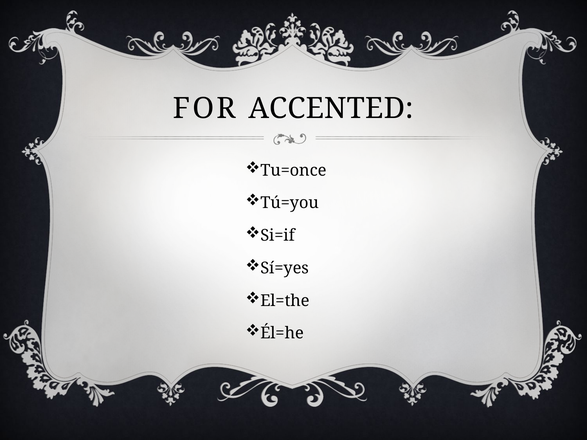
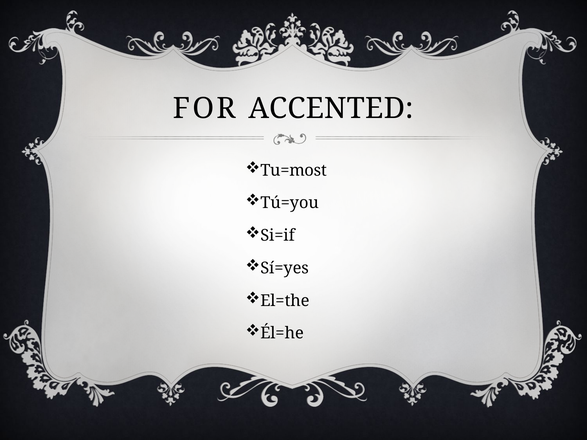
Tu=once: Tu=once -> Tu=most
